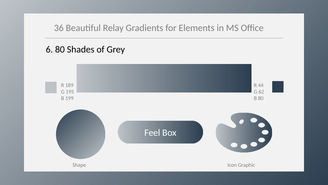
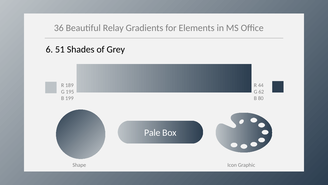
6 80: 80 -> 51
Feel: Feel -> Pale
